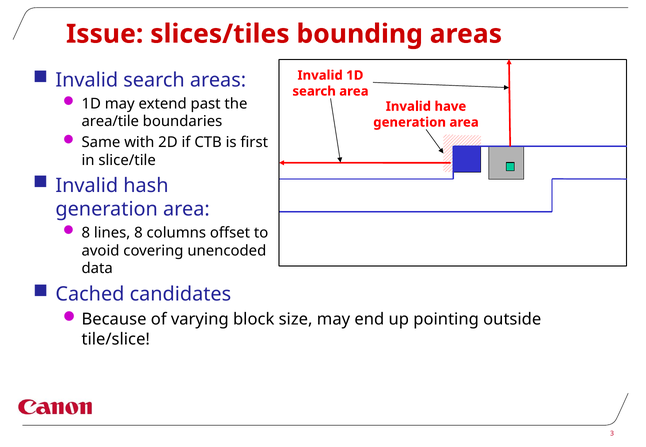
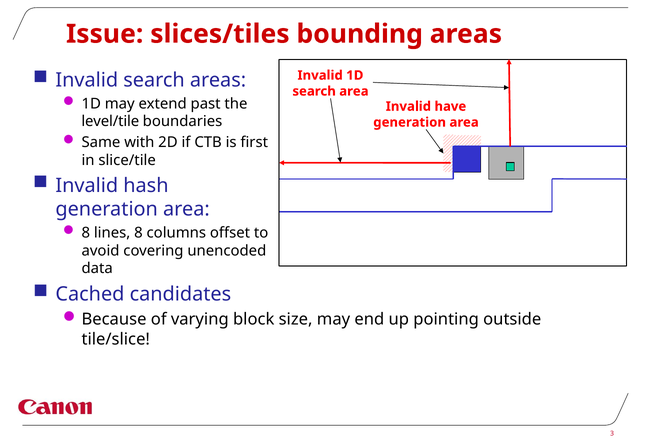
area/tile: area/tile -> level/tile
